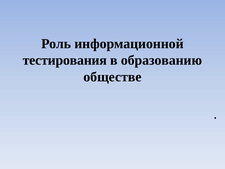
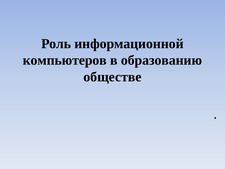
тестирования: тестирования -> компьютеров
